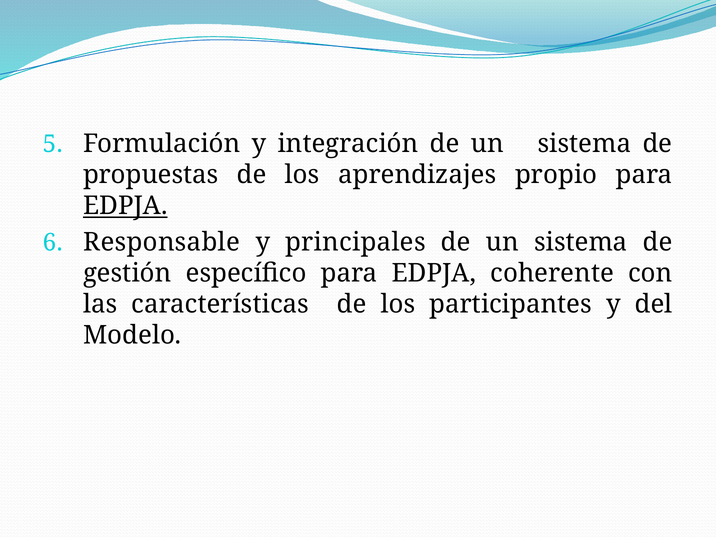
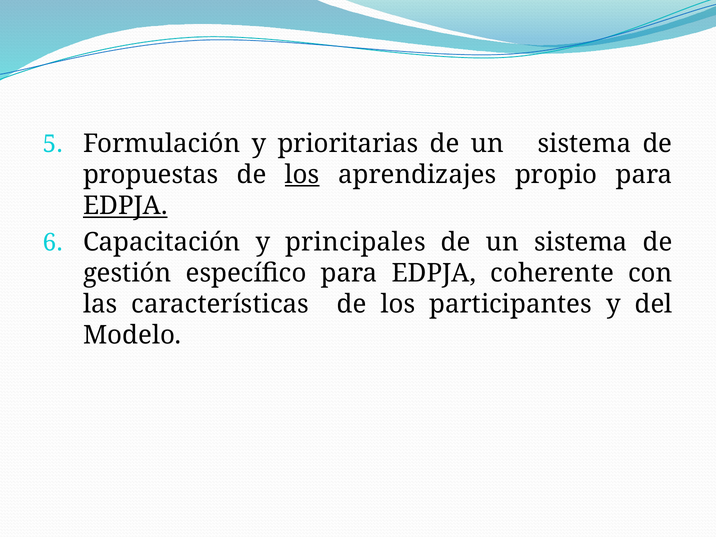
integración: integración -> prioritarias
los at (302, 175) underline: none -> present
Responsable: Responsable -> Capacitación
